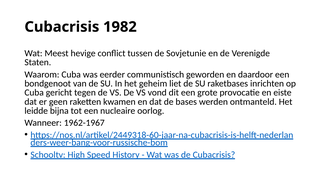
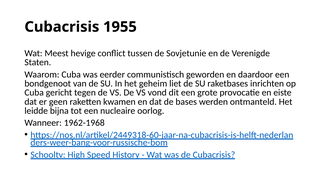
1982: 1982 -> 1955
1962-1967: 1962-1967 -> 1962-1968
